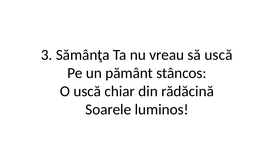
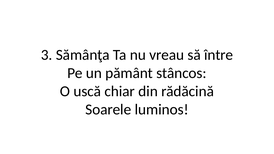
să uscă: uscă -> între
